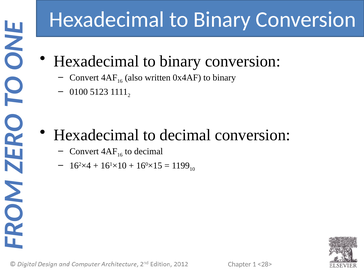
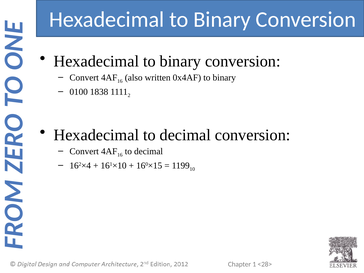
5123: 5123 -> 1838
